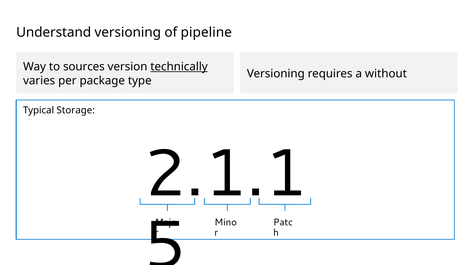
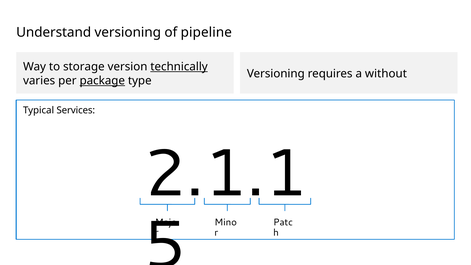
sources: sources -> storage
package underline: none -> present
Storage: Storage -> Services
